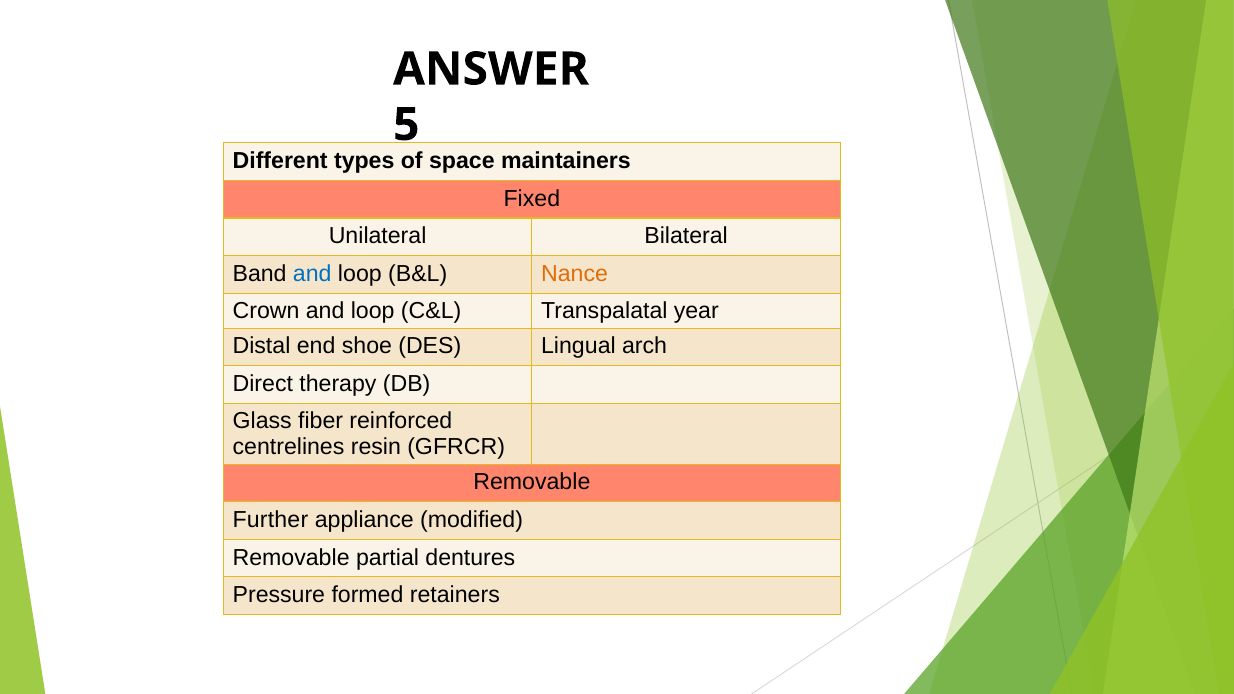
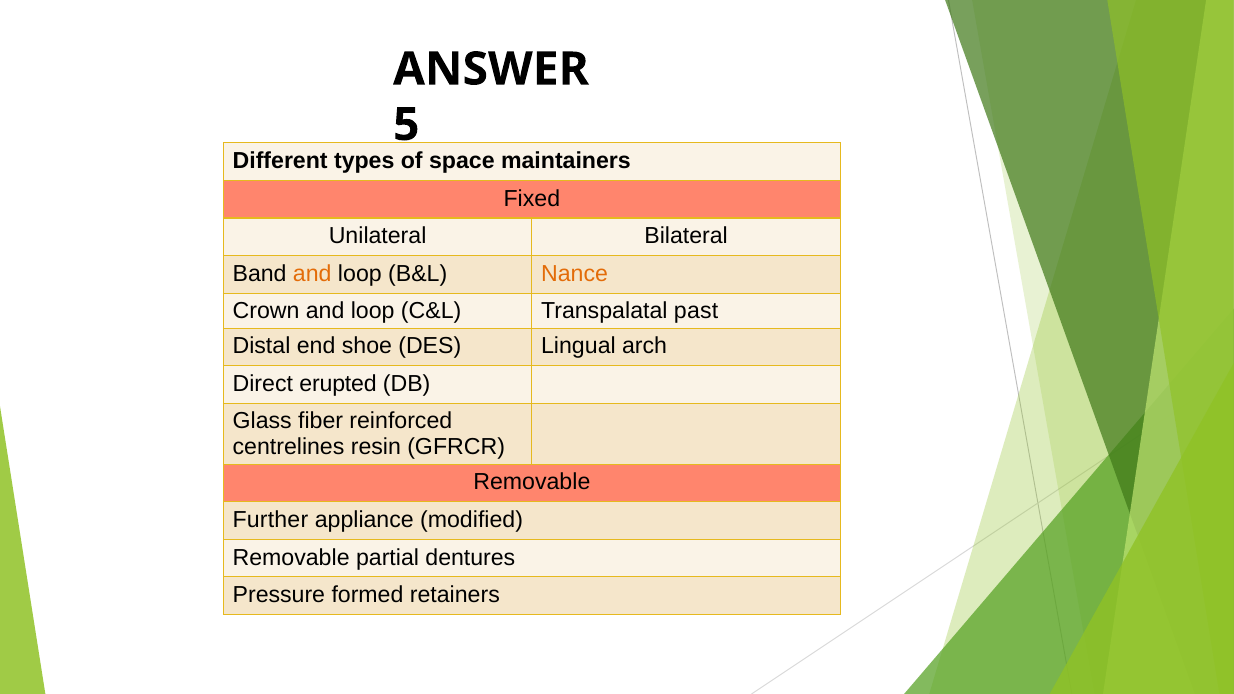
and at (312, 274) colour: blue -> orange
year: year -> past
therapy: therapy -> erupted
